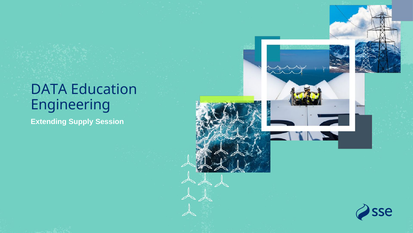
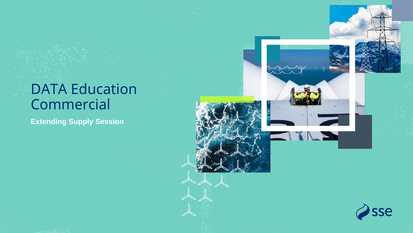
Engineering: Engineering -> Commercial
